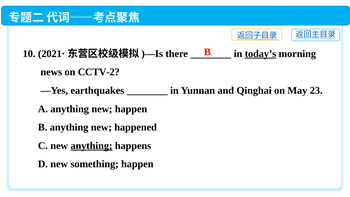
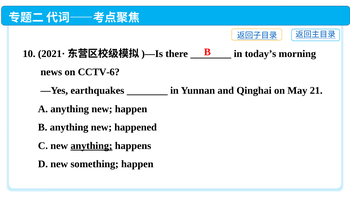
today’s underline: present -> none
CCTV-2: CCTV-2 -> CCTV-6
23: 23 -> 21
